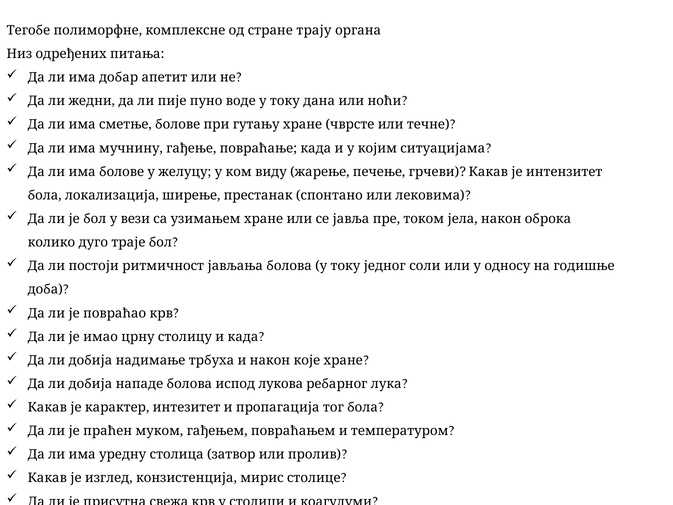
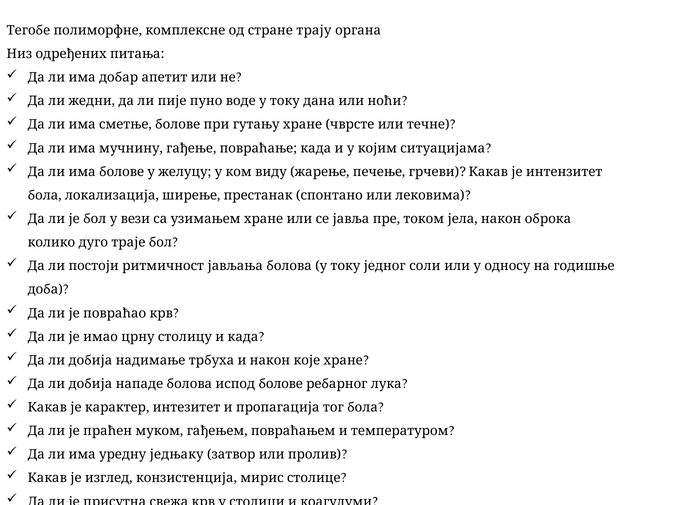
испод лукова: лукова -> болове
столица: столица -> једњаку
